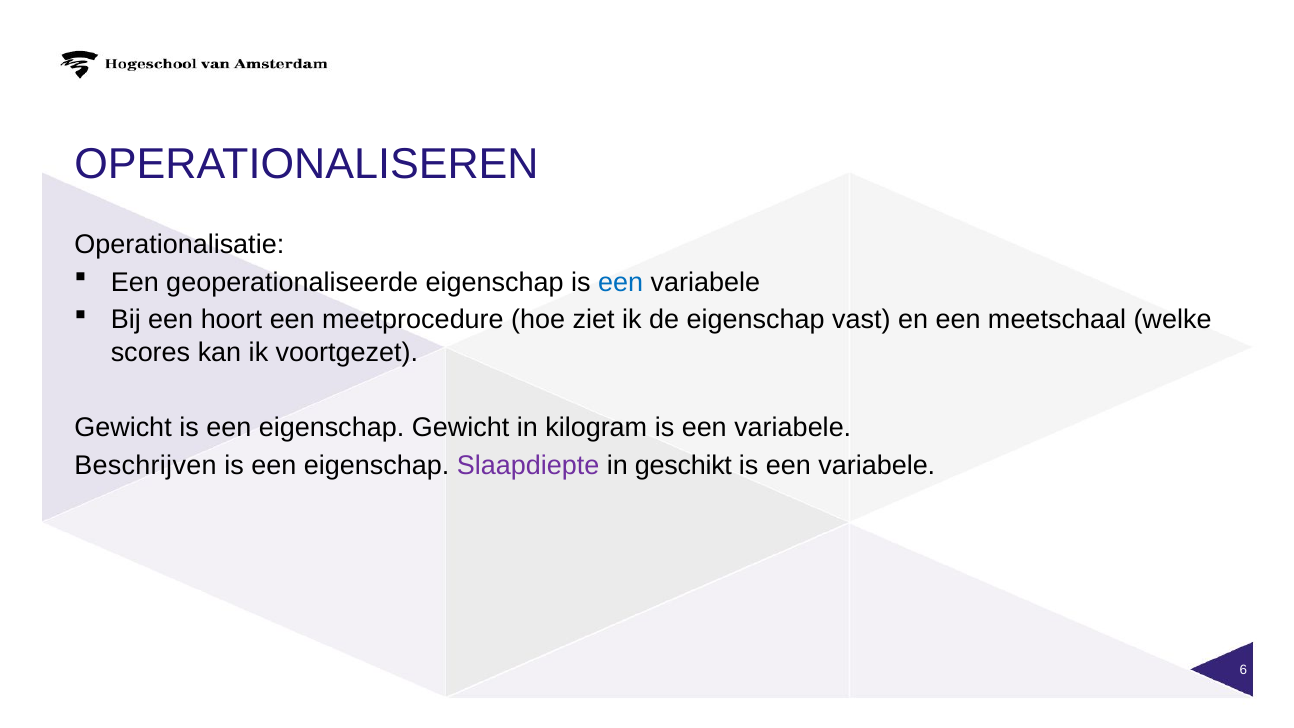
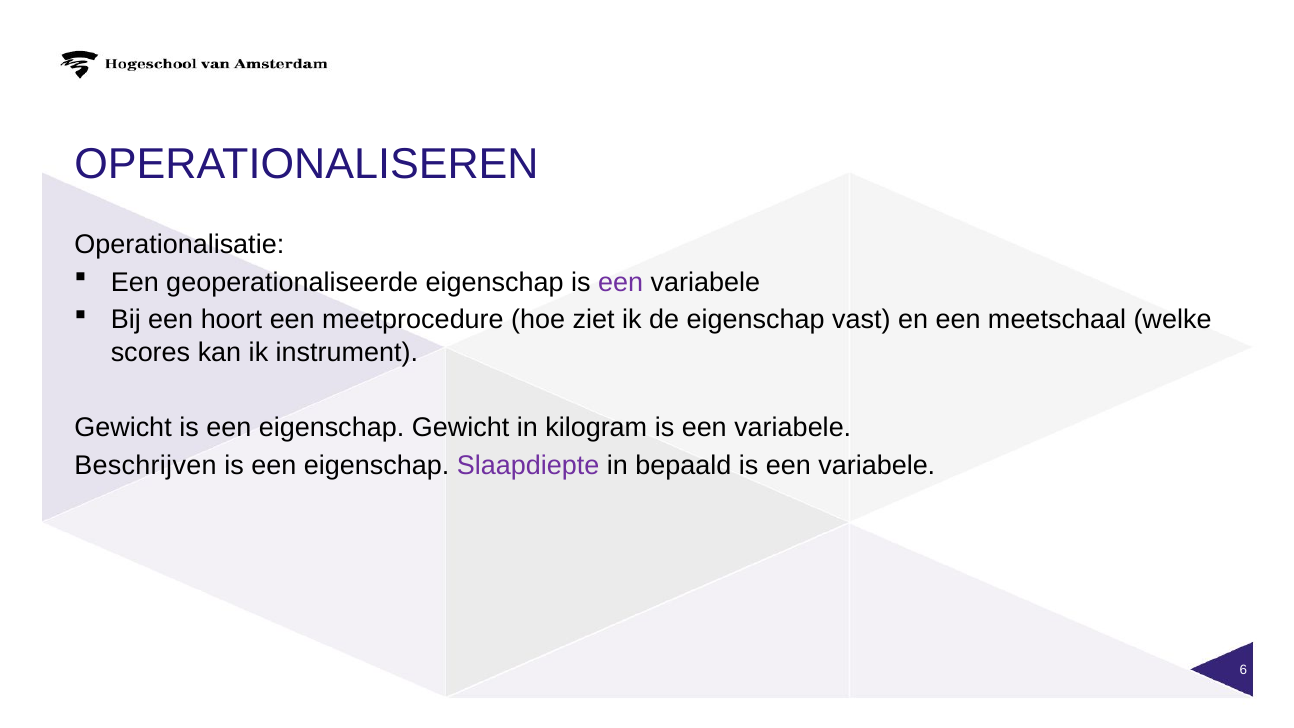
een at (621, 282) colour: blue -> purple
voortgezet: voortgezet -> instrument
geschikt: geschikt -> bepaald
